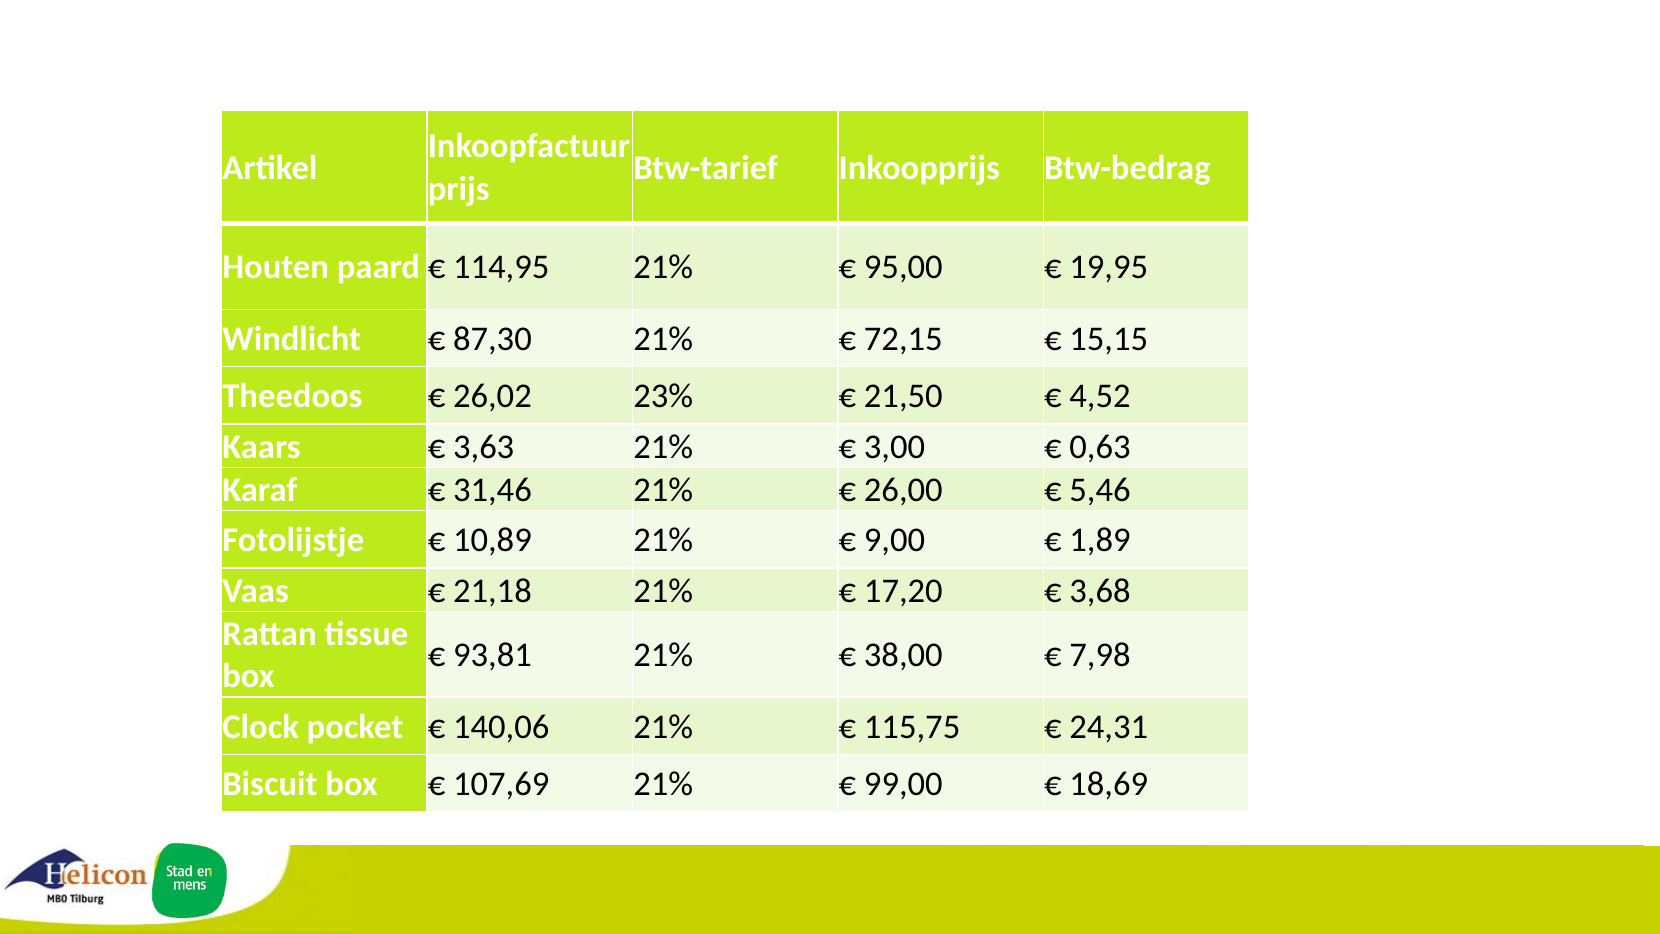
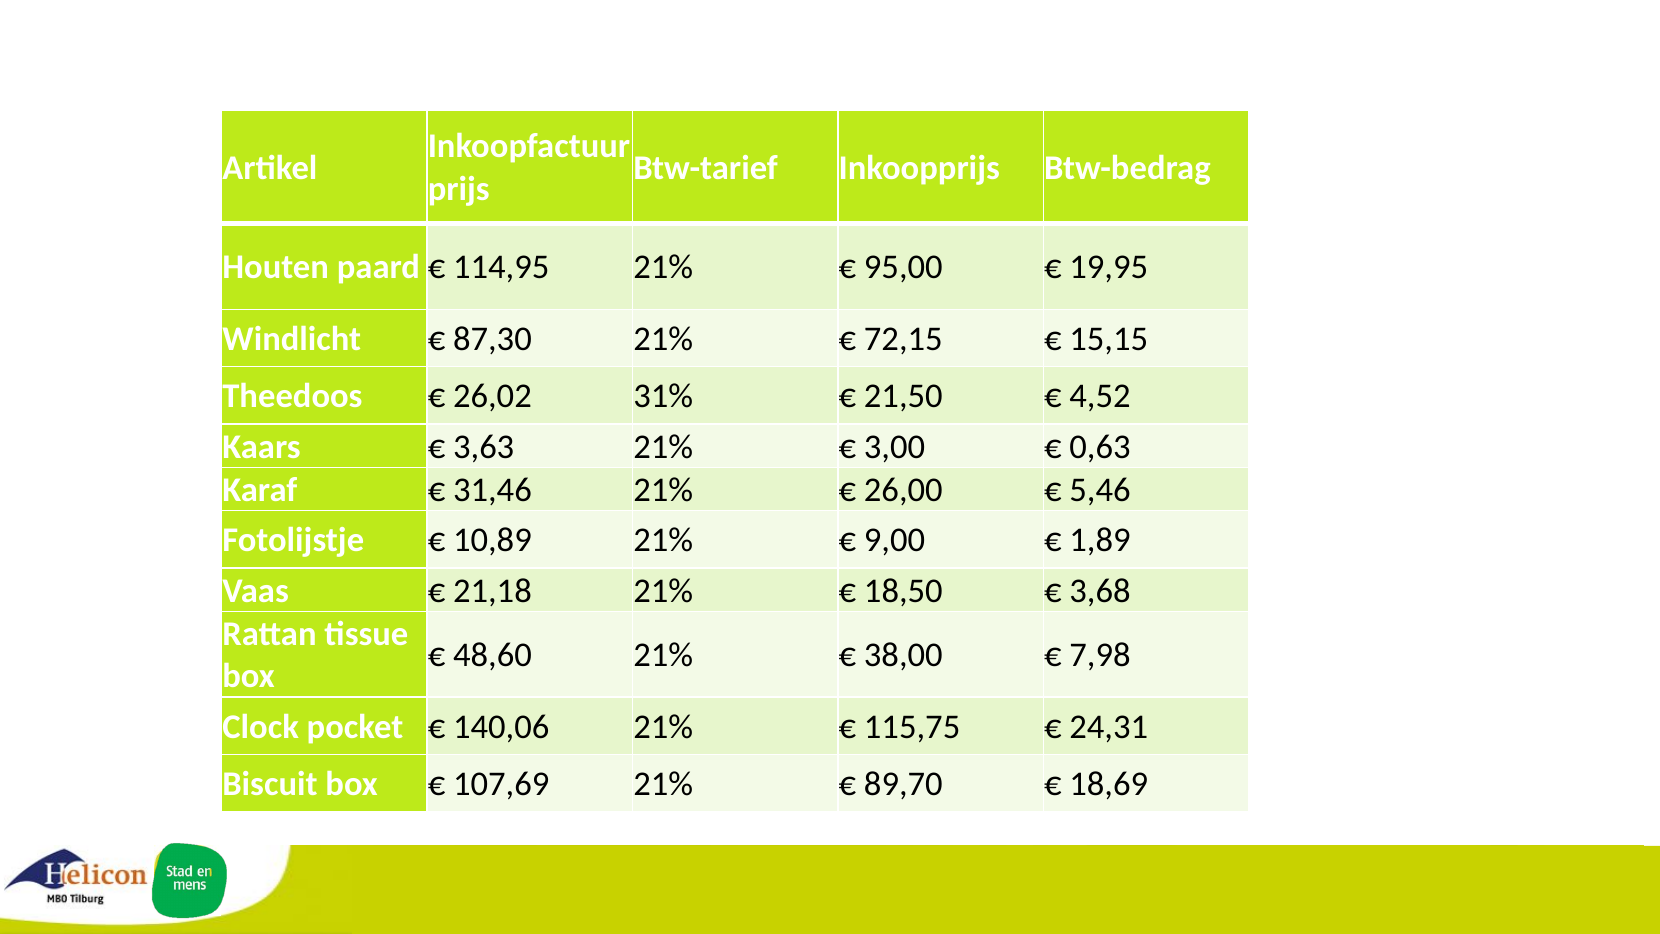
23%: 23% -> 31%
17,20: 17,20 -> 18,50
93,81: 93,81 -> 48,60
99,00: 99,00 -> 89,70
